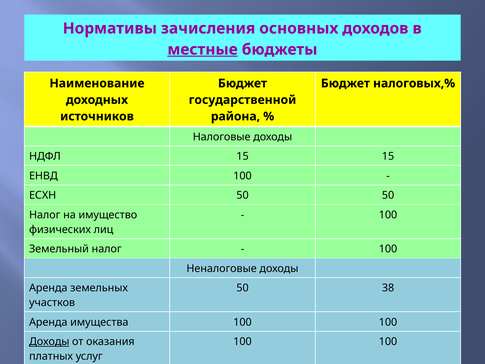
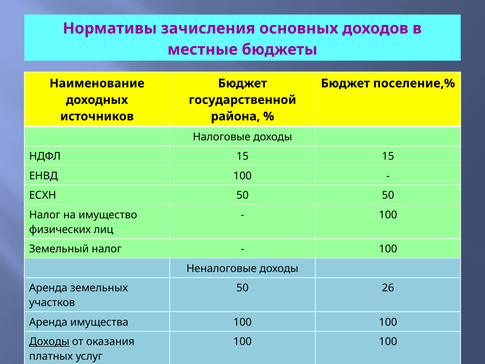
местные underline: present -> none
налоговых,%: налоговых,% -> поселение,%
38: 38 -> 26
